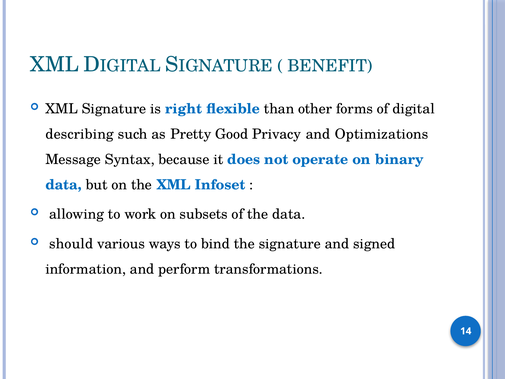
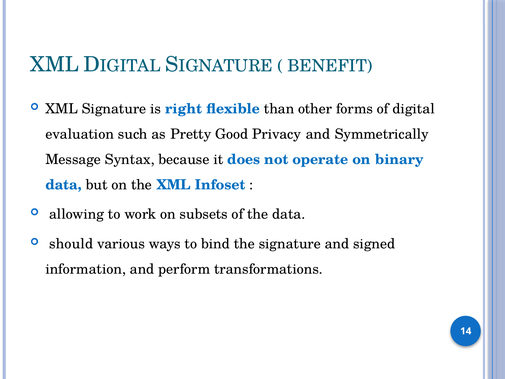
describing: describing -> evaluation
Optimizations: Optimizations -> Symmetrically
